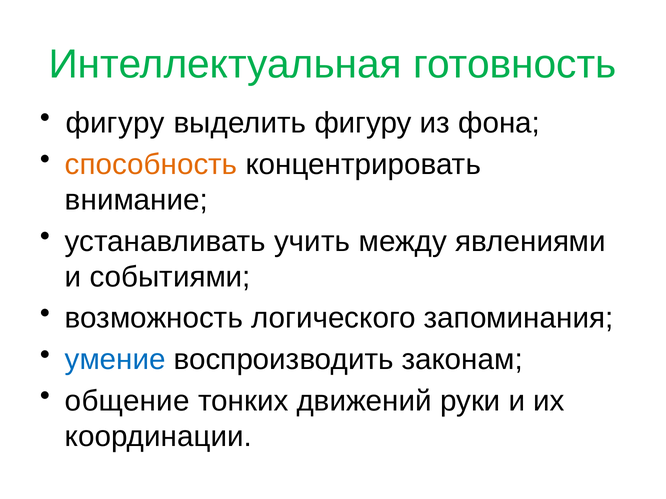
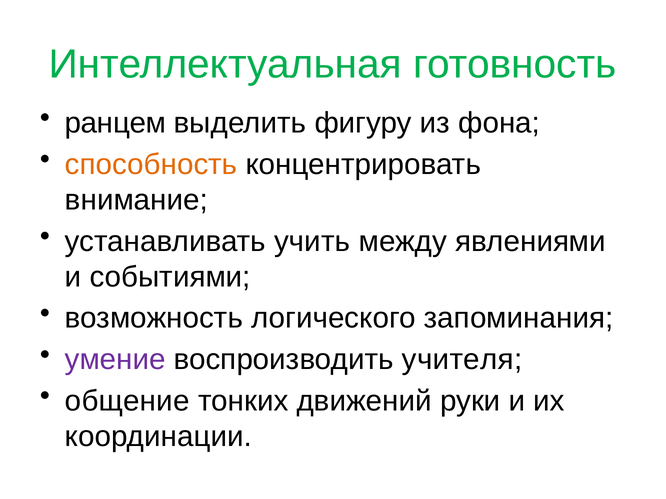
фигуру at (115, 123): фигуру -> ранцем
умение colour: blue -> purple
законам: законам -> учителя
